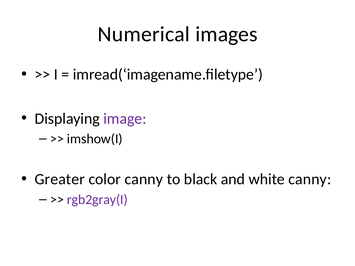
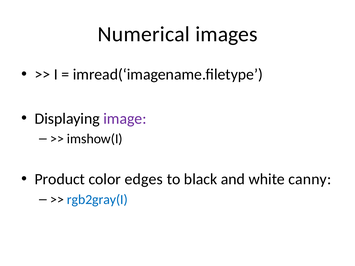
Greater: Greater -> Product
color canny: canny -> edges
rgb2gray(I colour: purple -> blue
